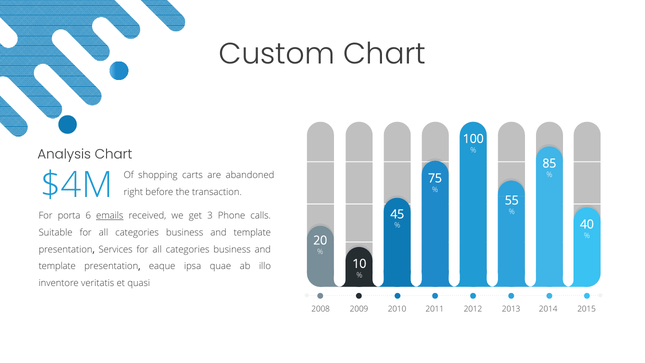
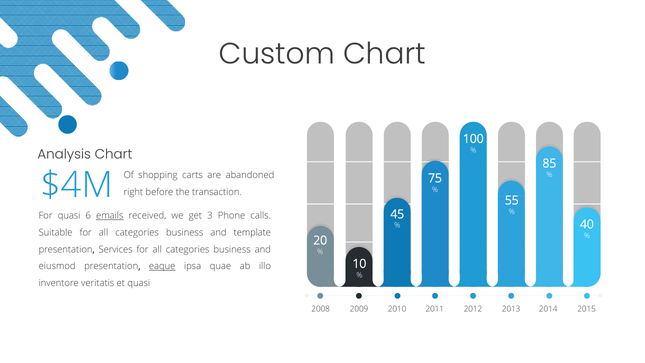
For porta: porta -> quasi
template at (57, 266): template -> eiusmod
eaque underline: none -> present
